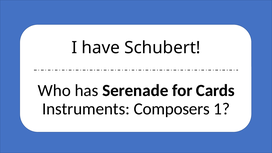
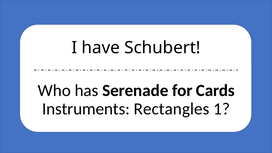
Composers: Composers -> Rectangles
